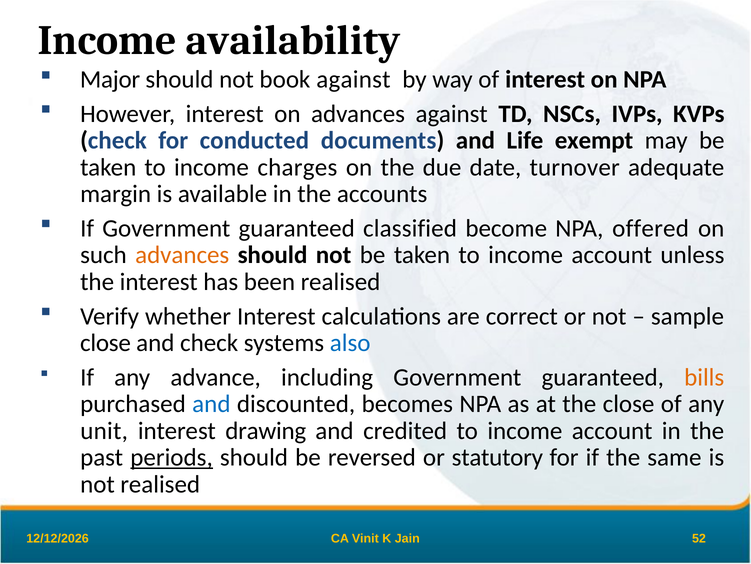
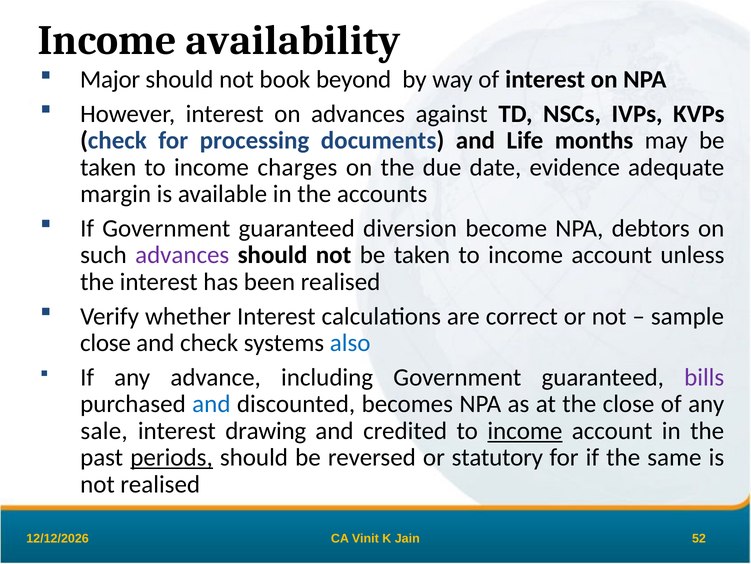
book against: against -> beyond
conducted: conducted -> processing
exempt: exempt -> months
turnover: turnover -> evidence
classified: classified -> diversion
offered: offered -> debtors
advances at (182, 255) colour: orange -> purple
bills colour: orange -> purple
unit: unit -> sale
income at (525, 430) underline: none -> present
